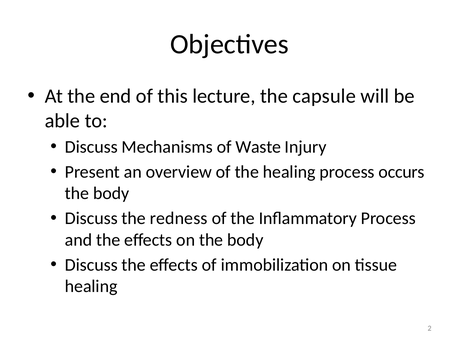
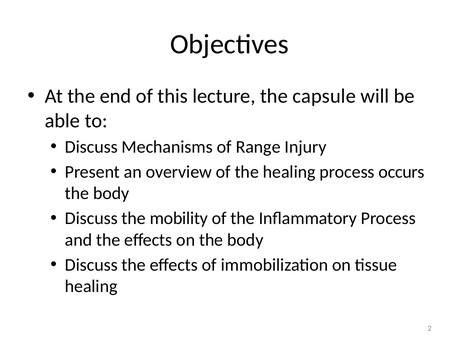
Waste: Waste -> Range
redness: redness -> mobility
